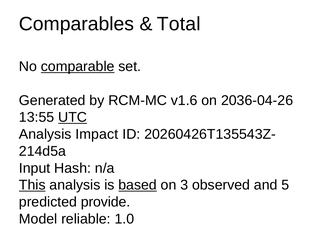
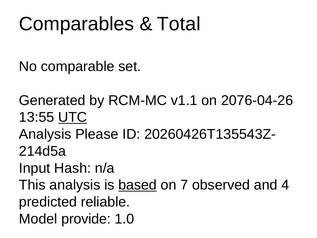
comparable underline: present -> none
v1.6: v1.6 -> v1.1
2036-04-26: 2036-04-26 -> 2076-04-26
Impact: Impact -> Please
This underline: present -> none
3: 3 -> 7
5: 5 -> 4
provide: provide -> reliable
reliable: reliable -> provide
